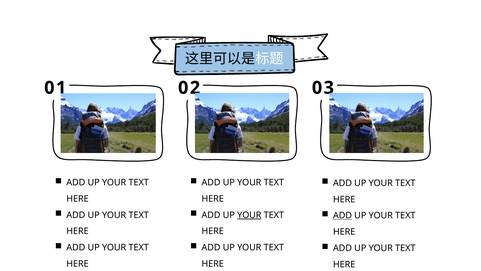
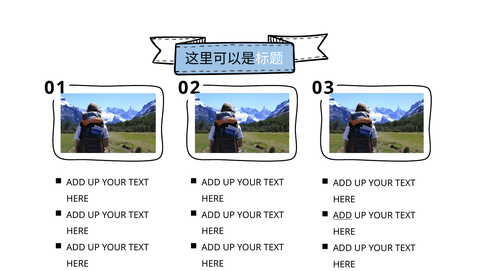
YOUR at (249, 215) underline: present -> none
